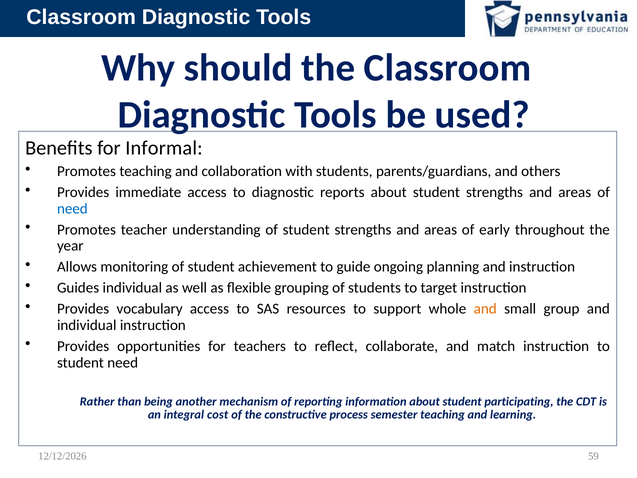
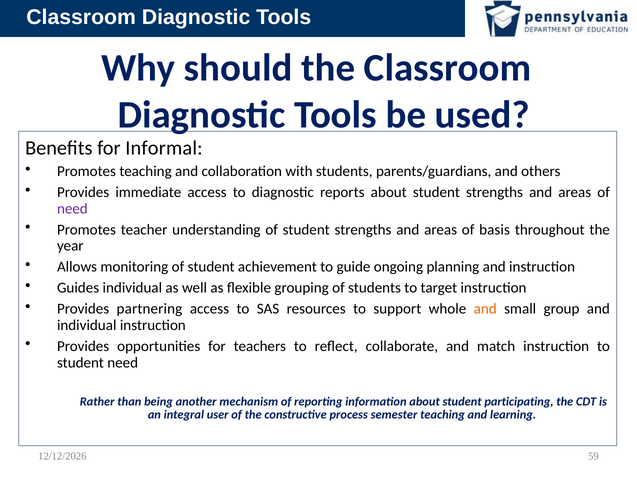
need at (72, 209) colour: blue -> purple
early: early -> basis
vocabulary: vocabulary -> partnering
cost: cost -> user
